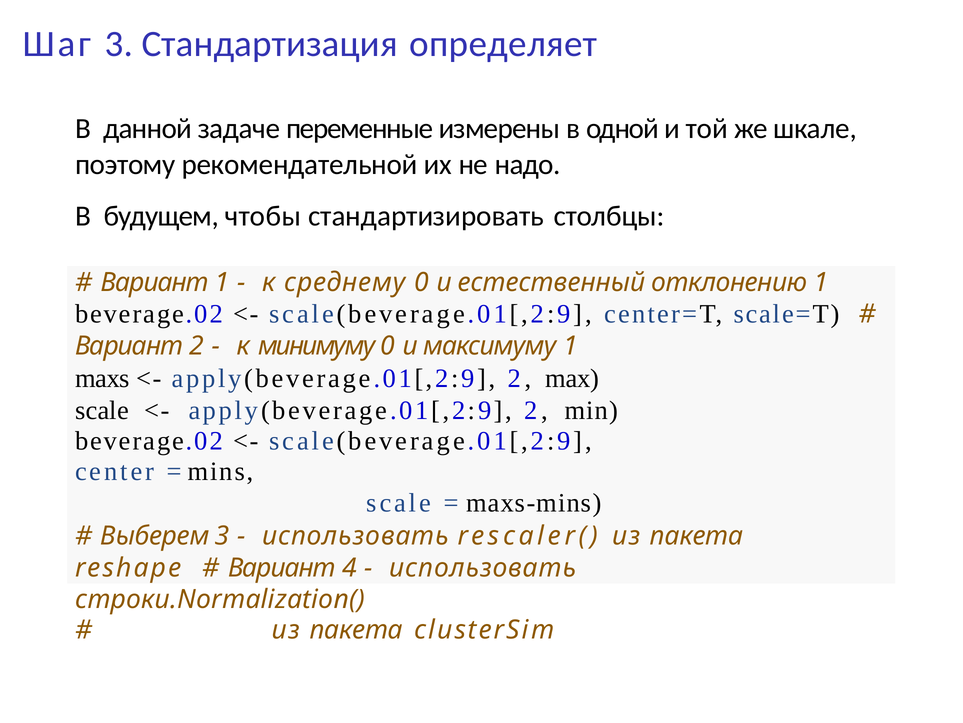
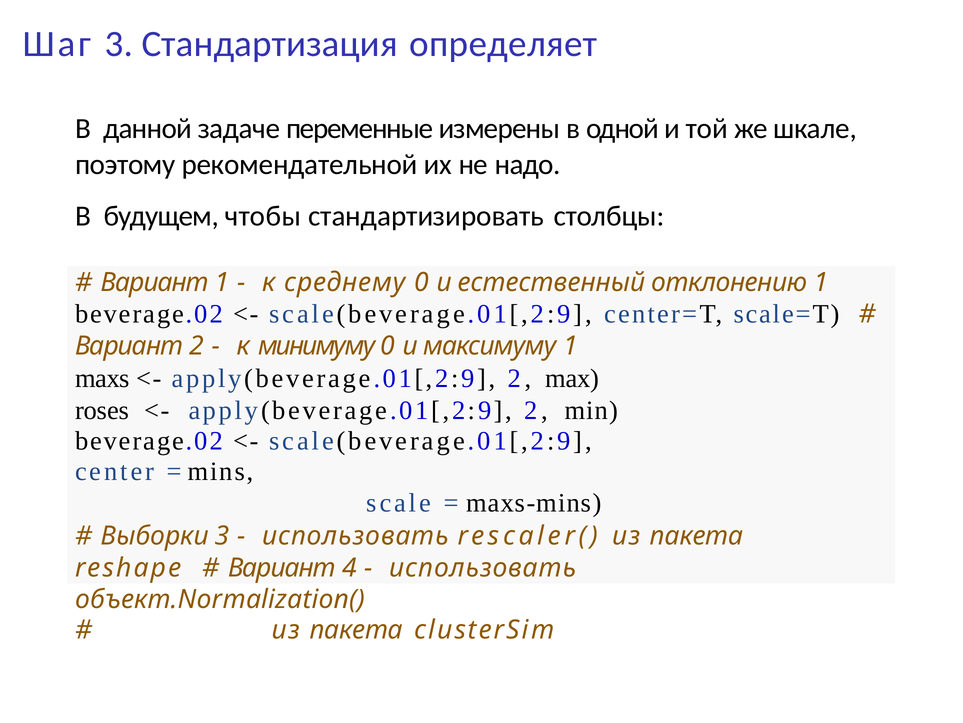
scale at (102, 410): scale -> roses
Выберем: Выберем -> Выборки
строки.Normalization(: строки.Normalization( -> объект.Normalization(
